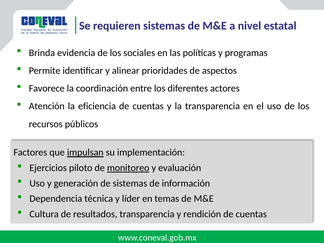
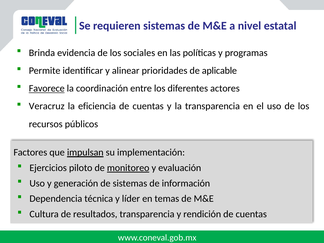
aspectos: aspectos -> aplicable
Favorece underline: none -> present
Atención: Atención -> Veracruz
